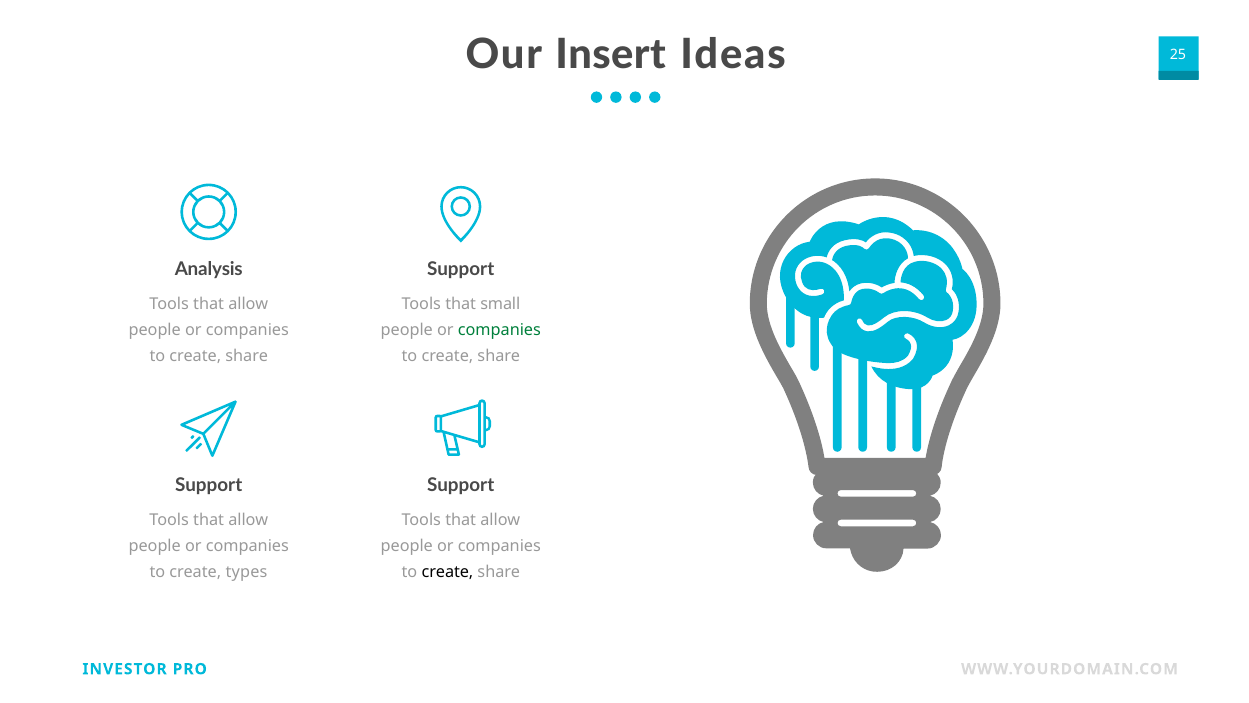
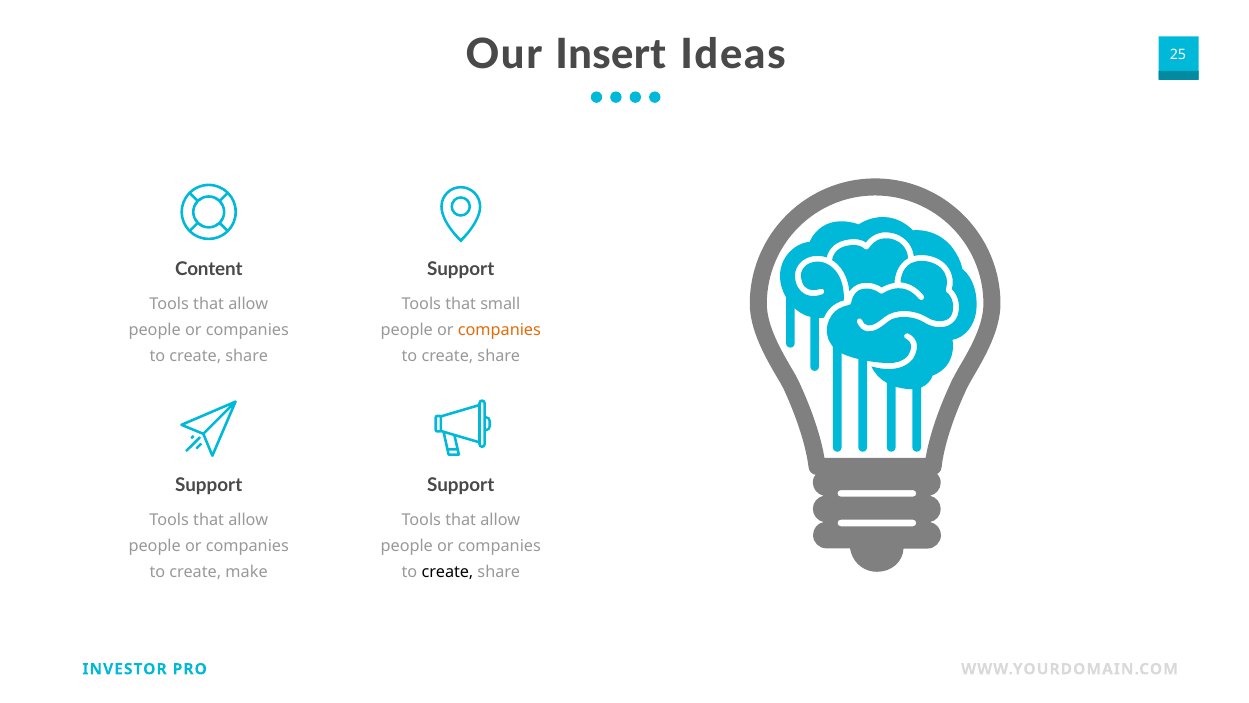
Analysis: Analysis -> Content
companies at (499, 330) colour: green -> orange
types: types -> make
